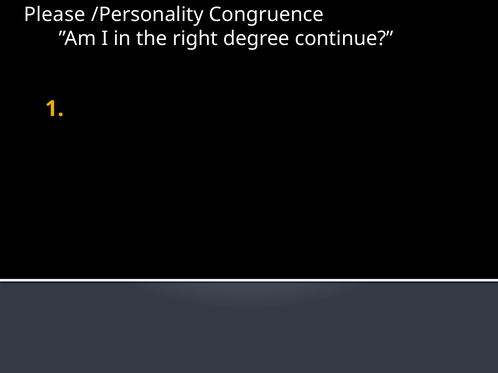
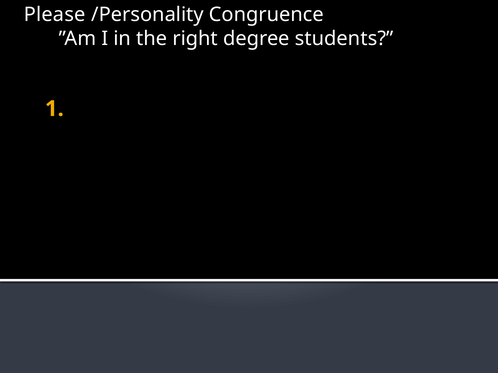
continue: continue -> students
